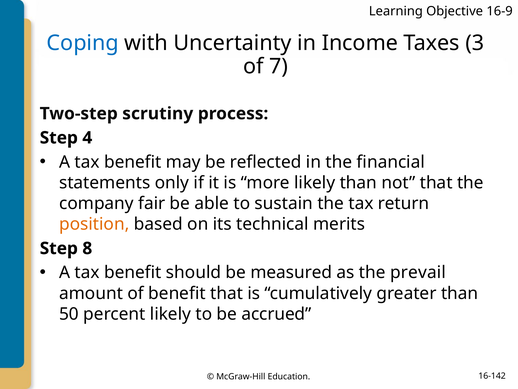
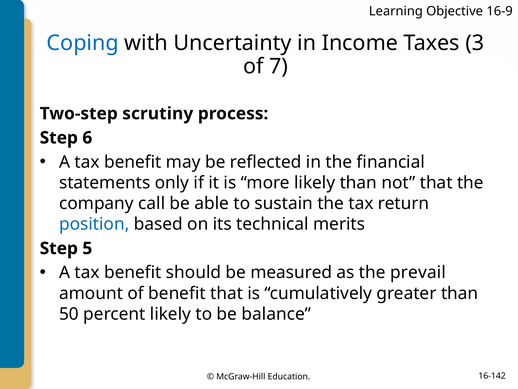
4: 4 -> 6
fair: fair -> call
position colour: orange -> blue
8: 8 -> 5
accrued: accrued -> balance
